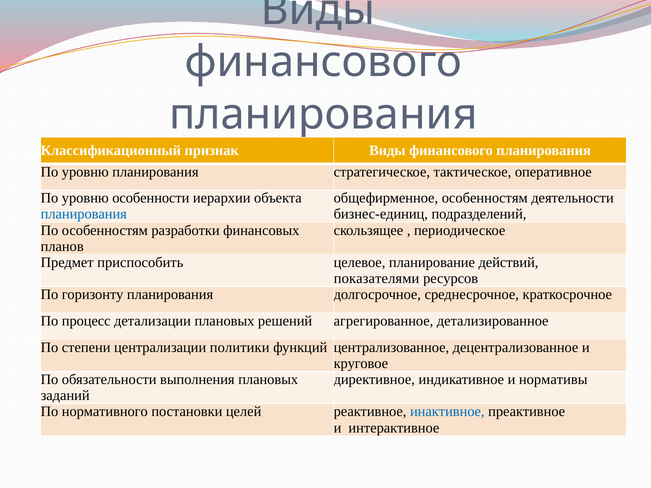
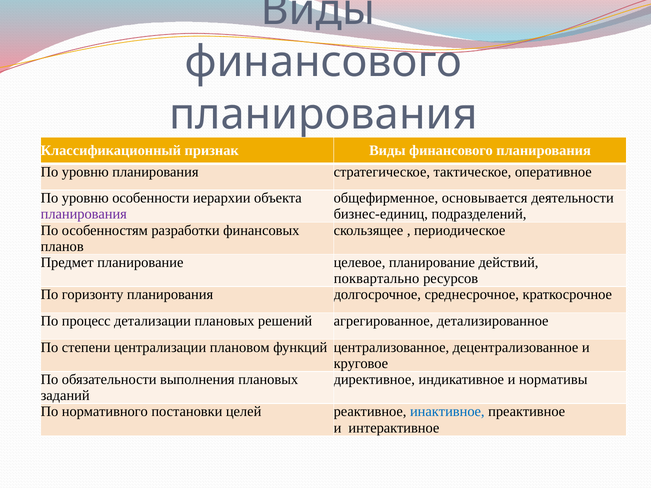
общефирменное особенностям: особенностям -> основывается
планирования at (84, 214) colour: blue -> purple
Предмет приспособить: приспособить -> планирование
показателями: показателями -> поквартально
политики: политики -> плановом
